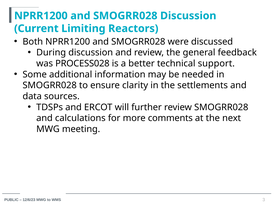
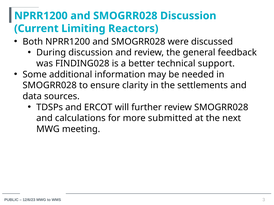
PROCESS028: PROCESS028 -> FINDING028
comments: comments -> submitted
